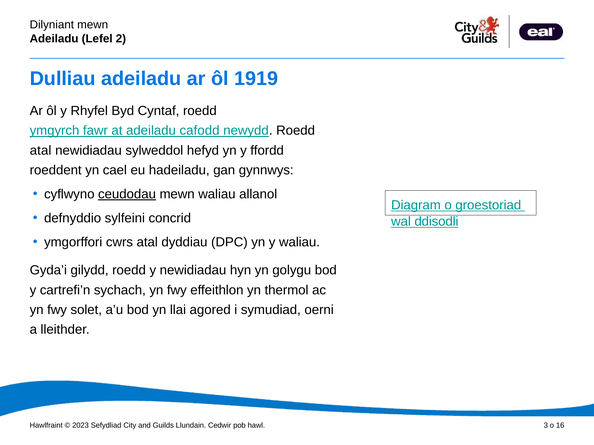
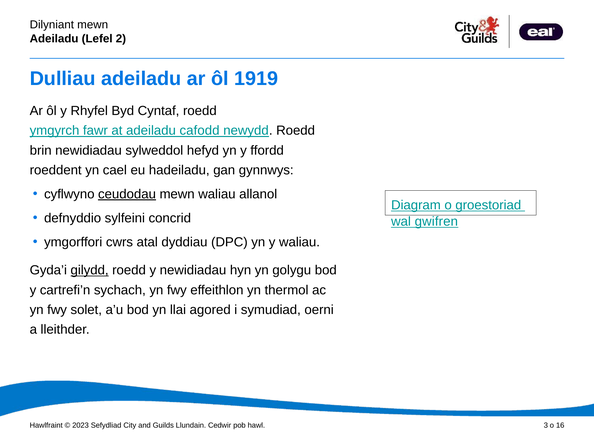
atal at (41, 151): atal -> brin
ddisodli: ddisodli -> gwifren
gilydd underline: none -> present
